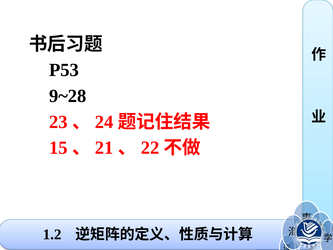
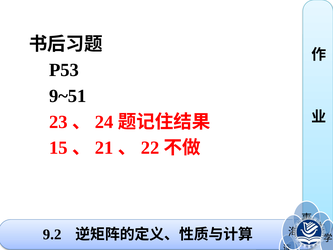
9~28: 9~28 -> 9~51
1.2: 1.2 -> 9.2
